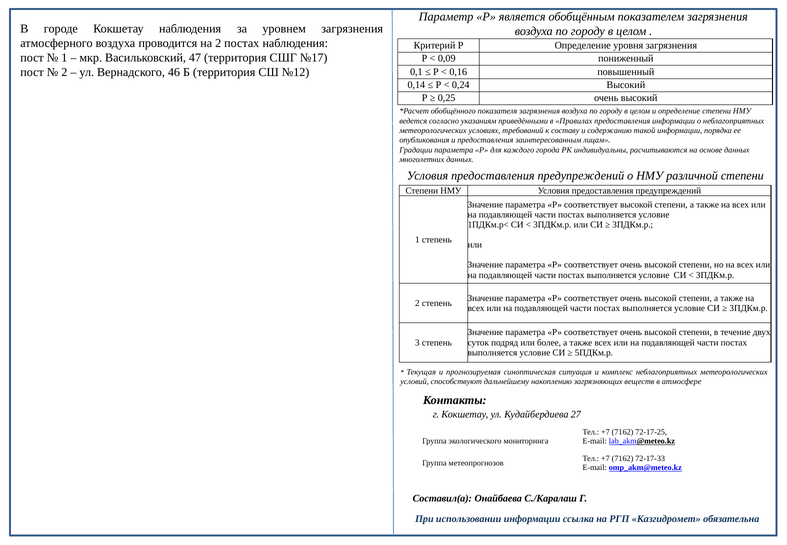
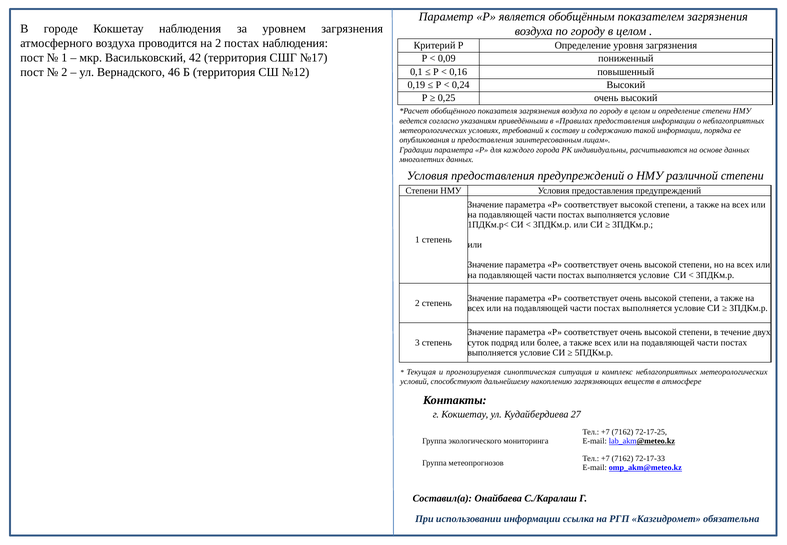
47: 47 -> 42
0,14: 0,14 -> 0,19
